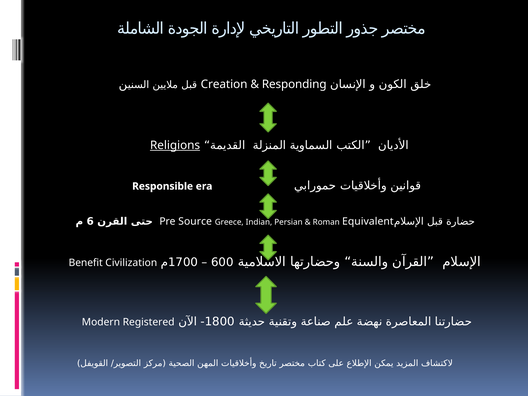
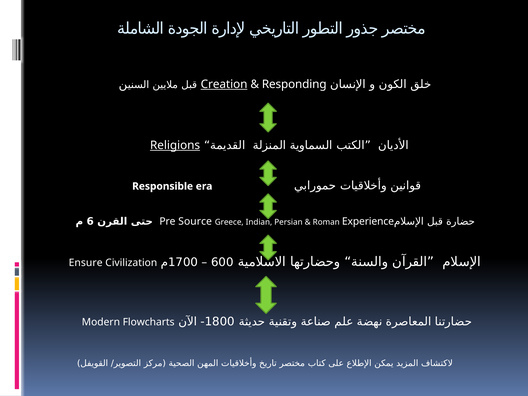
Creation underline: none -> present
Equivalent: Equivalent -> Experience
Benefit: Benefit -> Ensure
Registered: Registered -> Flowcharts
